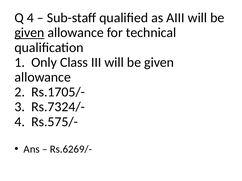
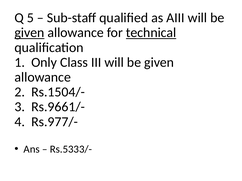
Q 4: 4 -> 5
technical underline: none -> present
Rs.1705/-: Rs.1705/- -> Rs.1504/-
Rs.7324/-: Rs.7324/- -> Rs.9661/-
Rs.575/-: Rs.575/- -> Rs.977/-
Rs.6269/-: Rs.6269/- -> Rs.5333/-
